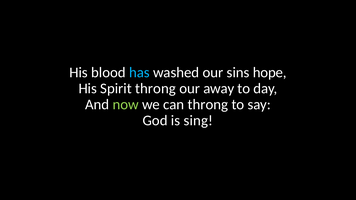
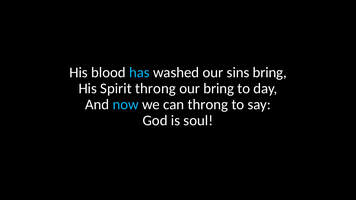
sins hope: hope -> bring
our away: away -> bring
now colour: light green -> light blue
sing: sing -> soul
